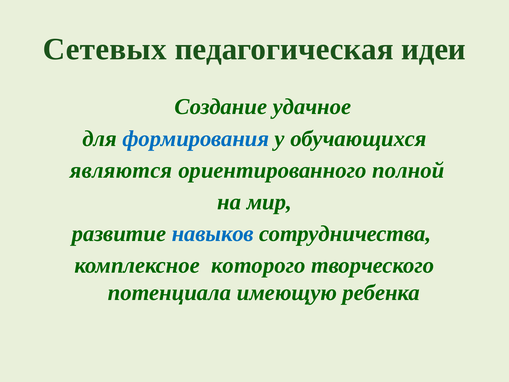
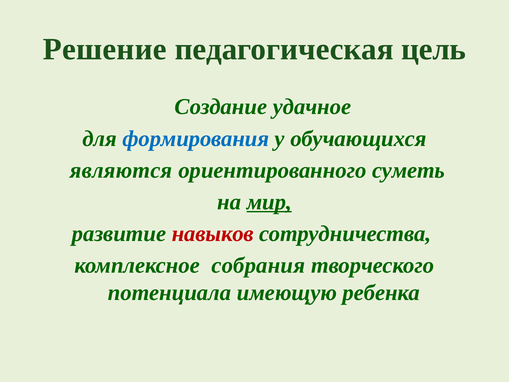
Сетевых: Сетевых -> Решение
идеи: идеи -> цель
полной: полной -> суметь
мир underline: none -> present
навыков colour: blue -> red
которого: которого -> собрания
